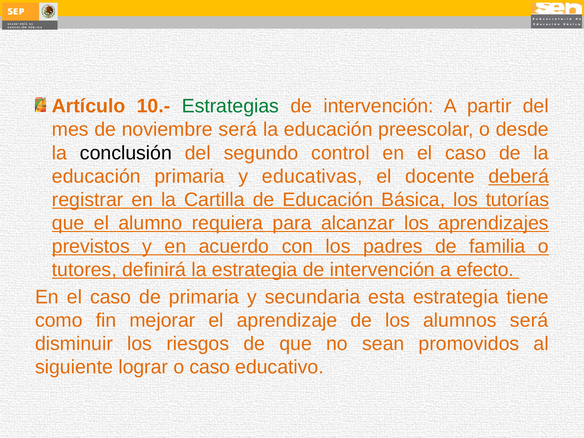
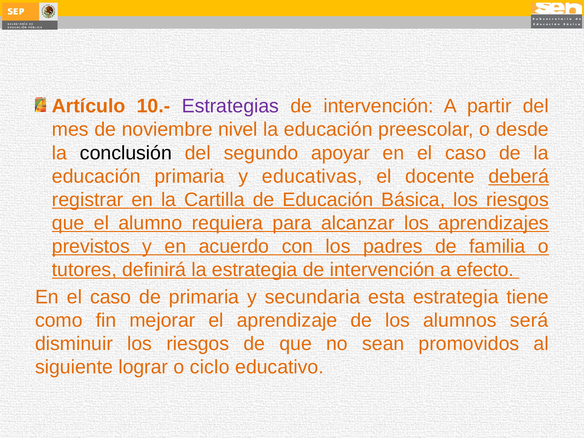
Estrategias colour: green -> purple
noviembre será: será -> nivel
control: control -> apoyar
Básica los tutorías: tutorías -> riesgos
o caso: caso -> ciclo
